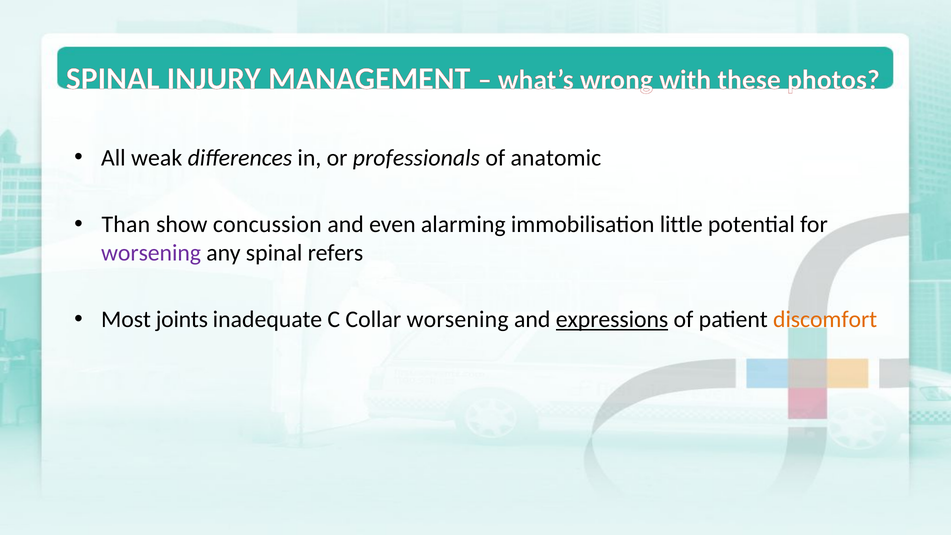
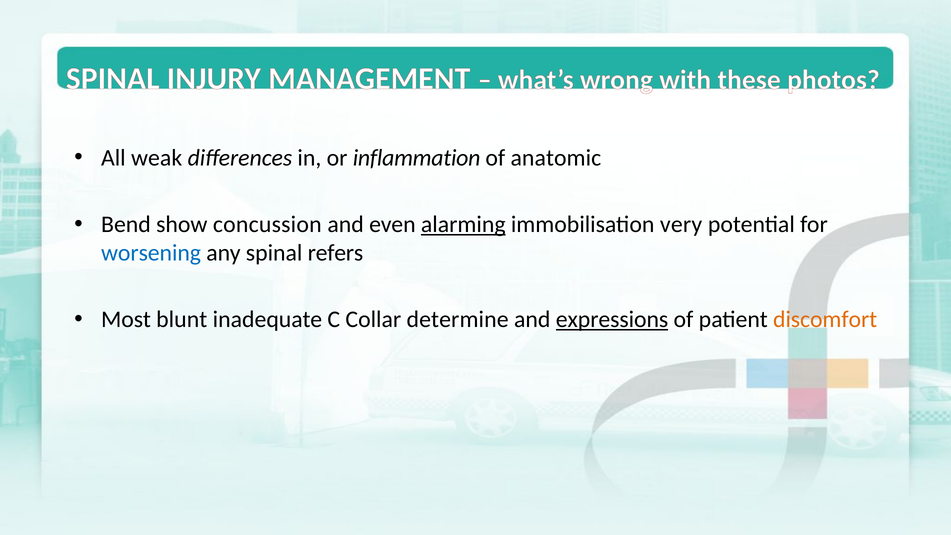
professionals: professionals -> inflammation
Than: Than -> Bend
alarming underline: none -> present
little: little -> very
worsening at (151, 253) colour: purple -> blue
joints: joints -> blunt
Collar worsening: worsening -> determine
